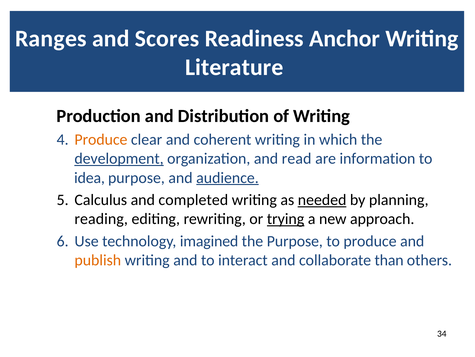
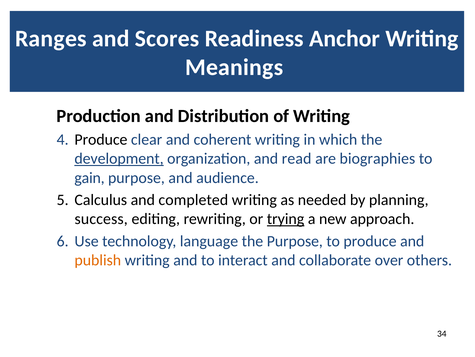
Literature: Literature -> Meanings
Produce at (101, 139) colour: orange -> black
information: information -> biographies
idea: idea -> gain
audience underline: present -> none
needed underline: present -> none
reading: reading -> success
imagined: imagined -> language
than: than -> over
